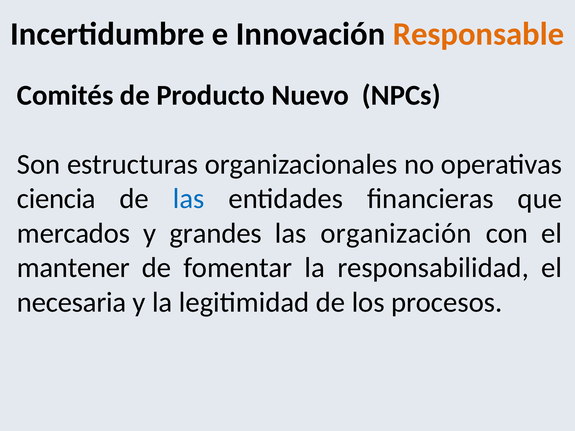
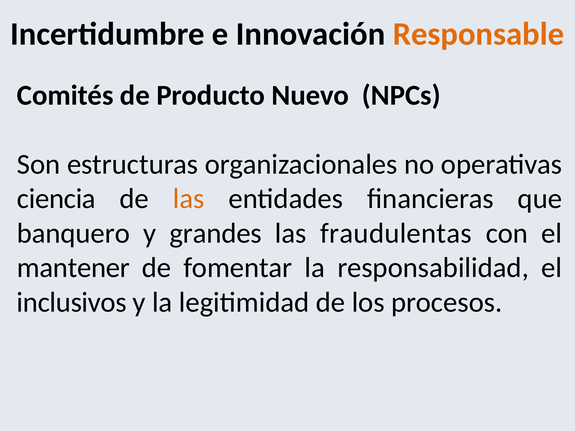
las at (189, 199) colour: blue -> orange
mercados: mercados -> banquero
organización: organización -> fraudulentas
necesaria: necesaria -> inclusivos
